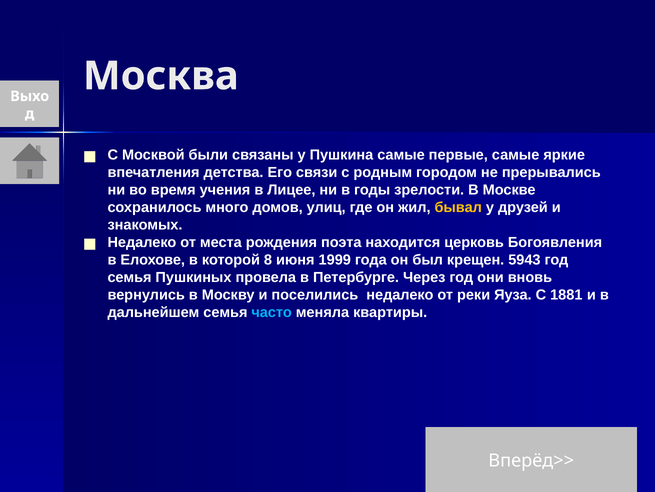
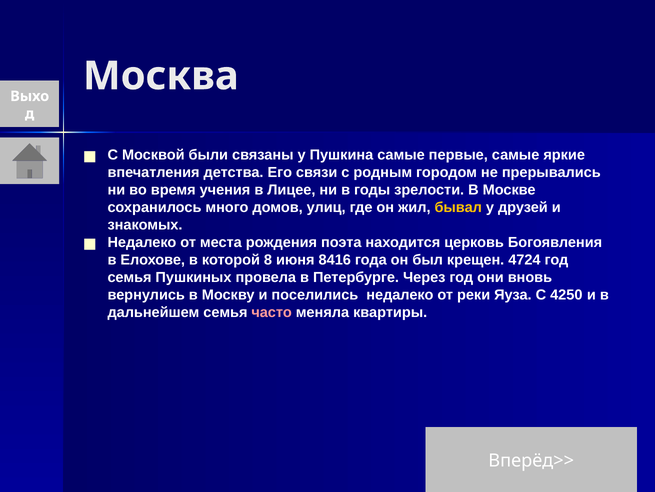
1999: 1999 -> 8416
5943: 5943 -> 4724
1881: 1881 -> 4250
часто colour: light blue -> pink
